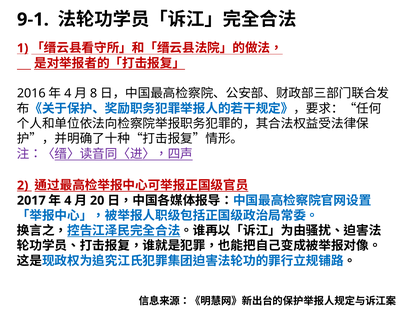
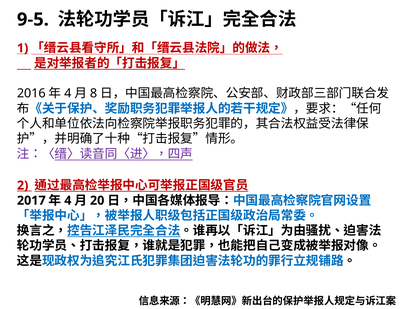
9-1: 9-1 -> 9-5
